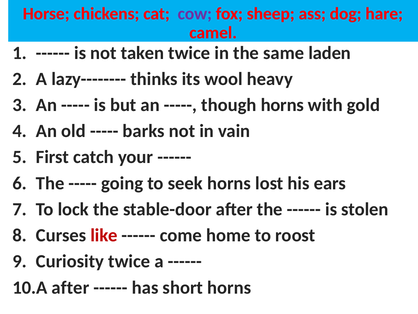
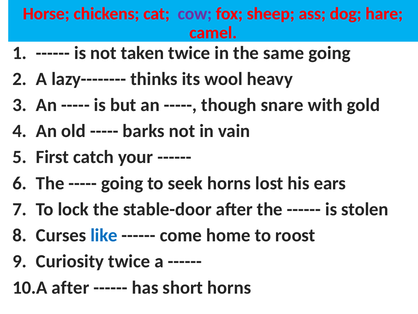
same laden: laden -> going
though horns: horns -> snare
like colour: red -> blue
